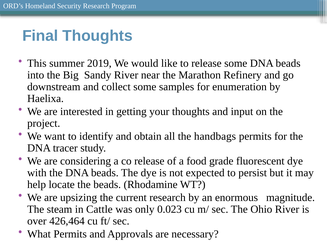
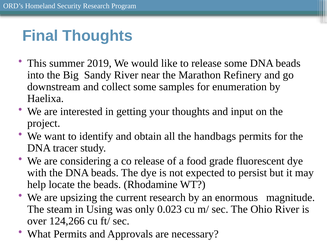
Cattle: Cattle -> Using
426,464: 426,464 -> 124,266
